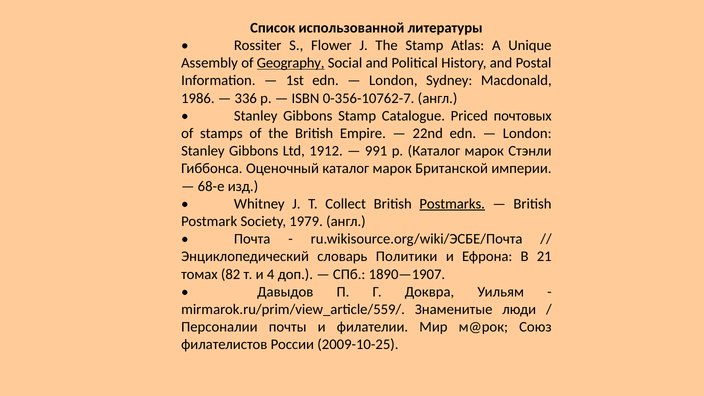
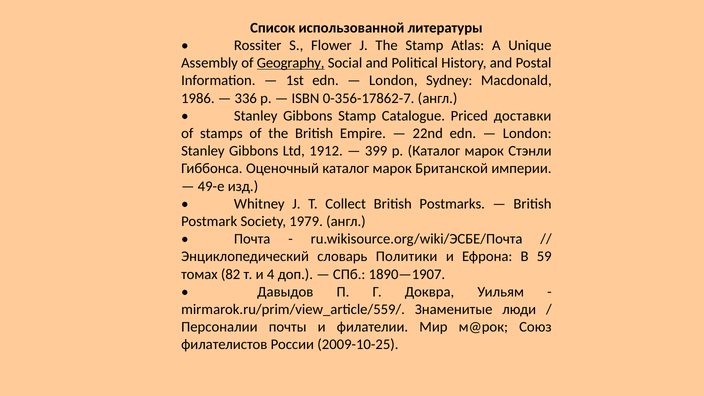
0-356-10762-7: 0-356-10762-7 -> 0-356-17862-7
почтовых: почтовых -> доставки
991: 991 -> 399
68-е: 68-е -> 49-е
Postmarks underline: present -> none
21: 21 -> 59
